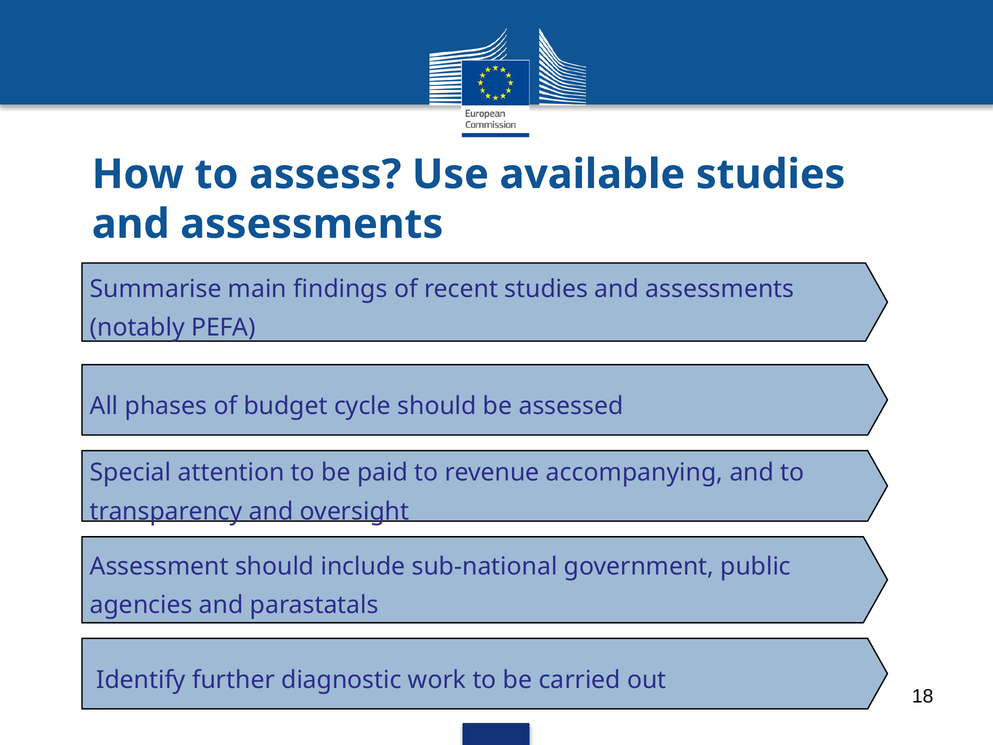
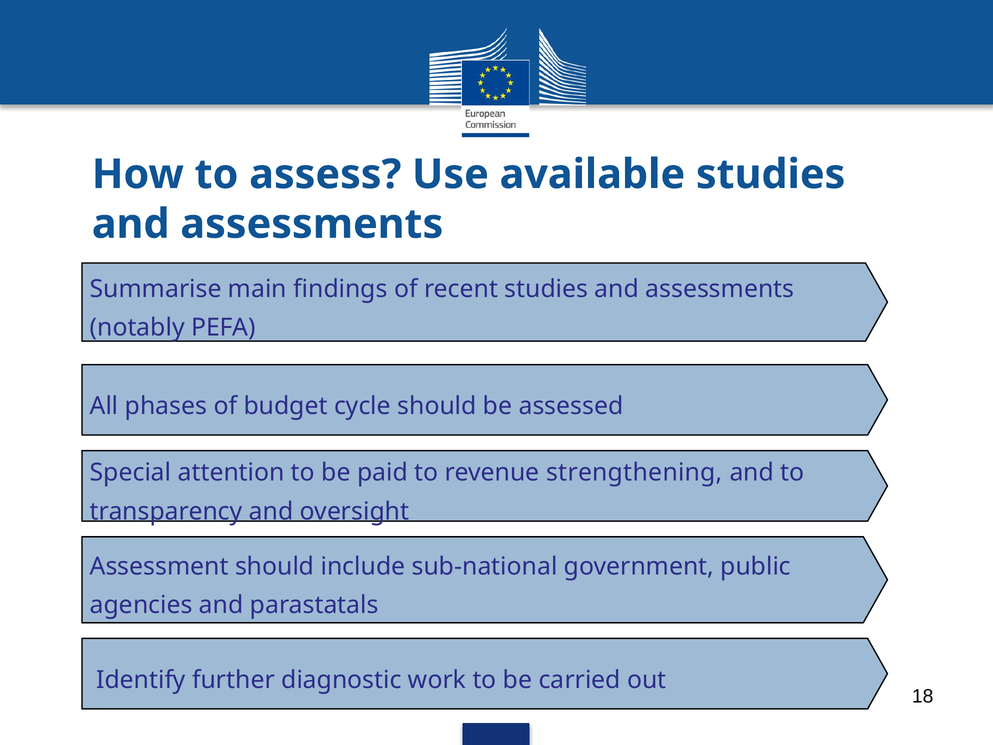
accompanying: accompanying -> strengthening
